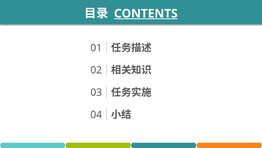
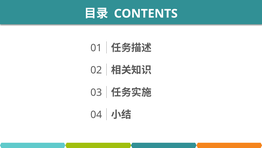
CONTENTS underline: present -> none
